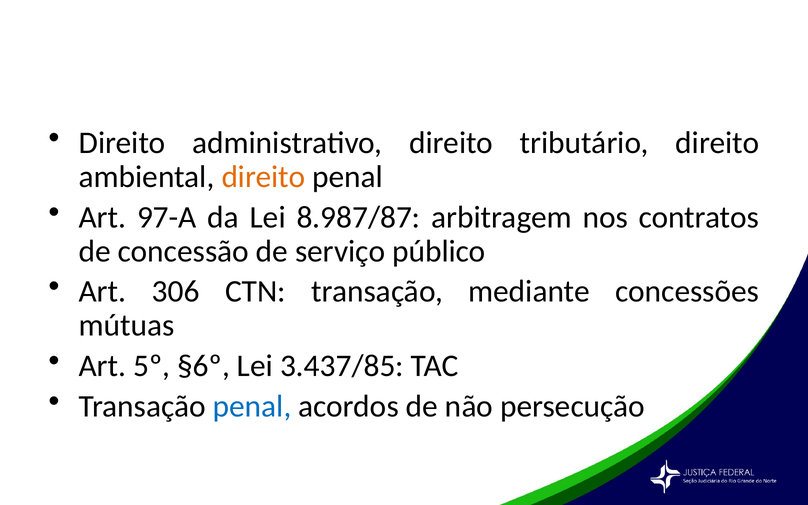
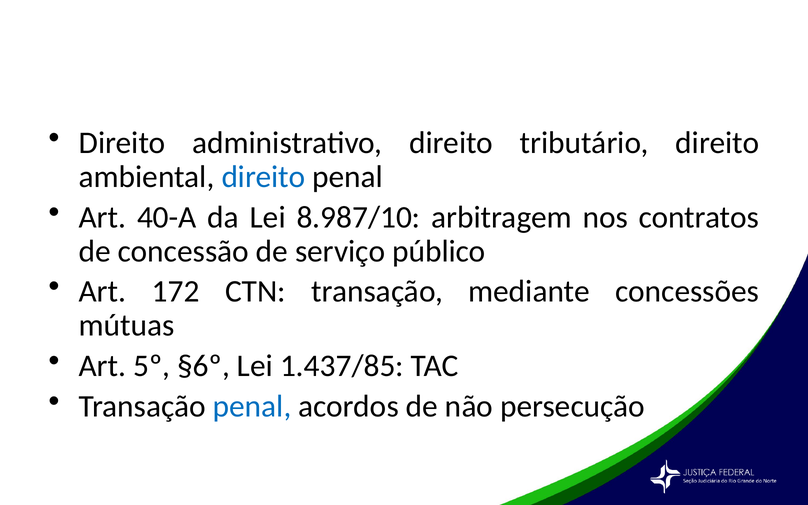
direito at (263, 177) colour: orange -> blue
97-A: 97-A -> 40-A
8.987/87: 8.987/87 -> 8.987/10
306: 306 -> 172
3.437/85: 3.437/85 -> 1.437/85
